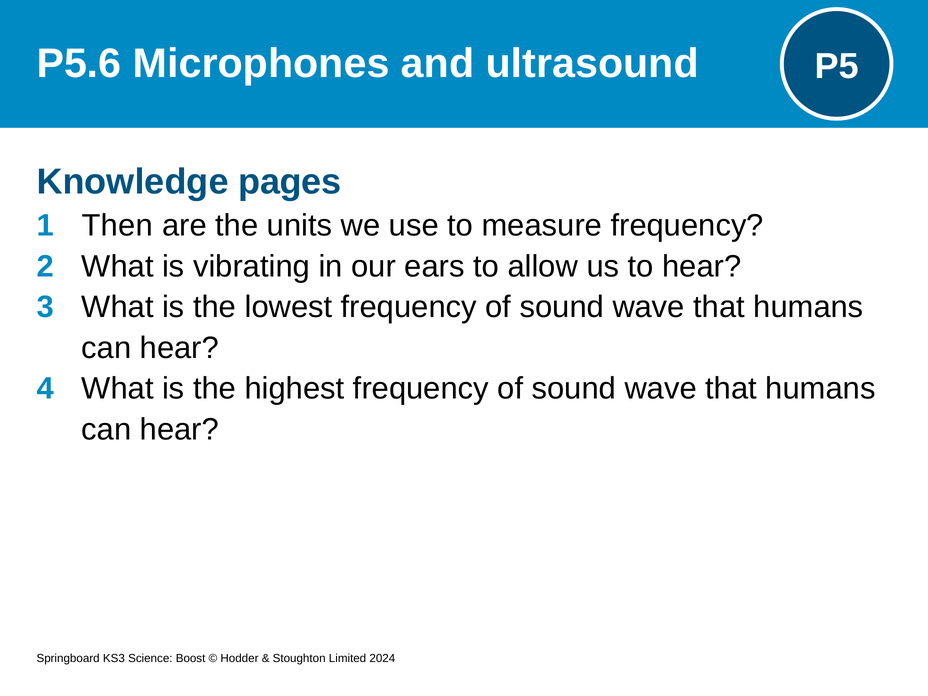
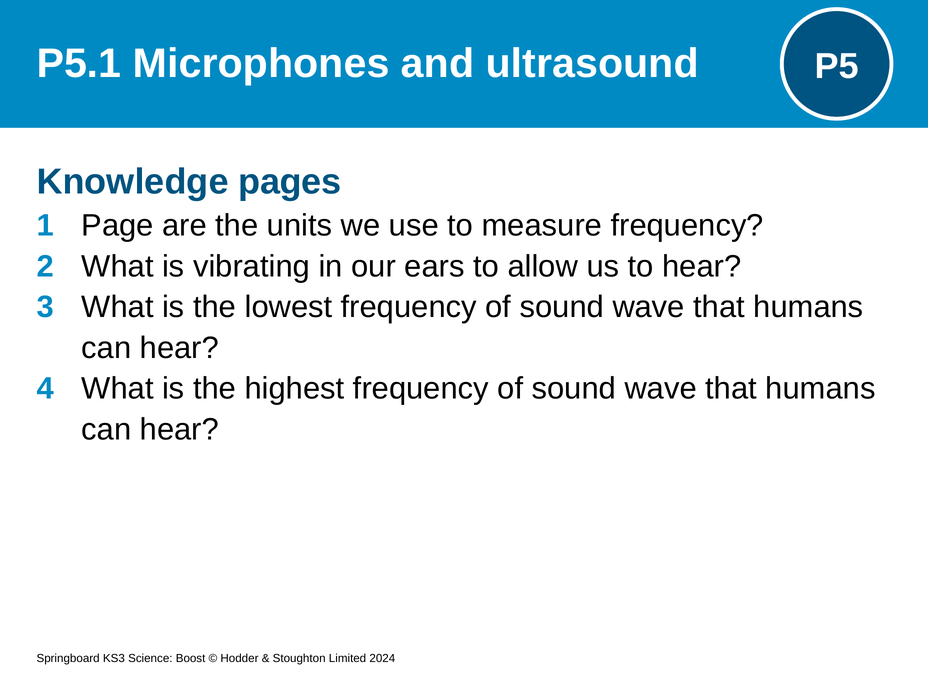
P5.6: P5.6 -> P5.1
Then: Then -> Page
